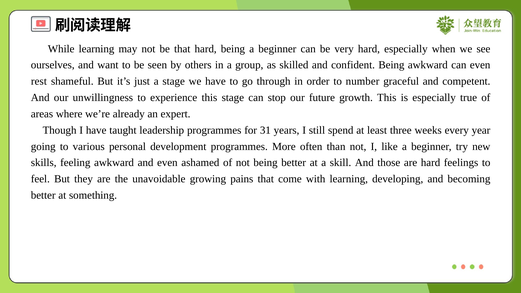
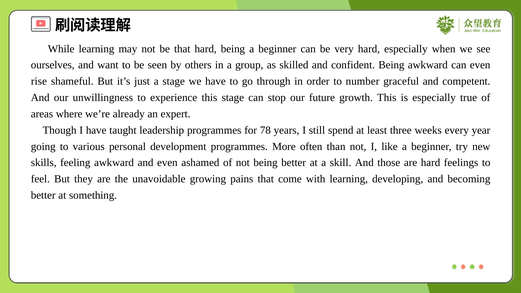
rest: rest -> rise
31: 31 -> 78
